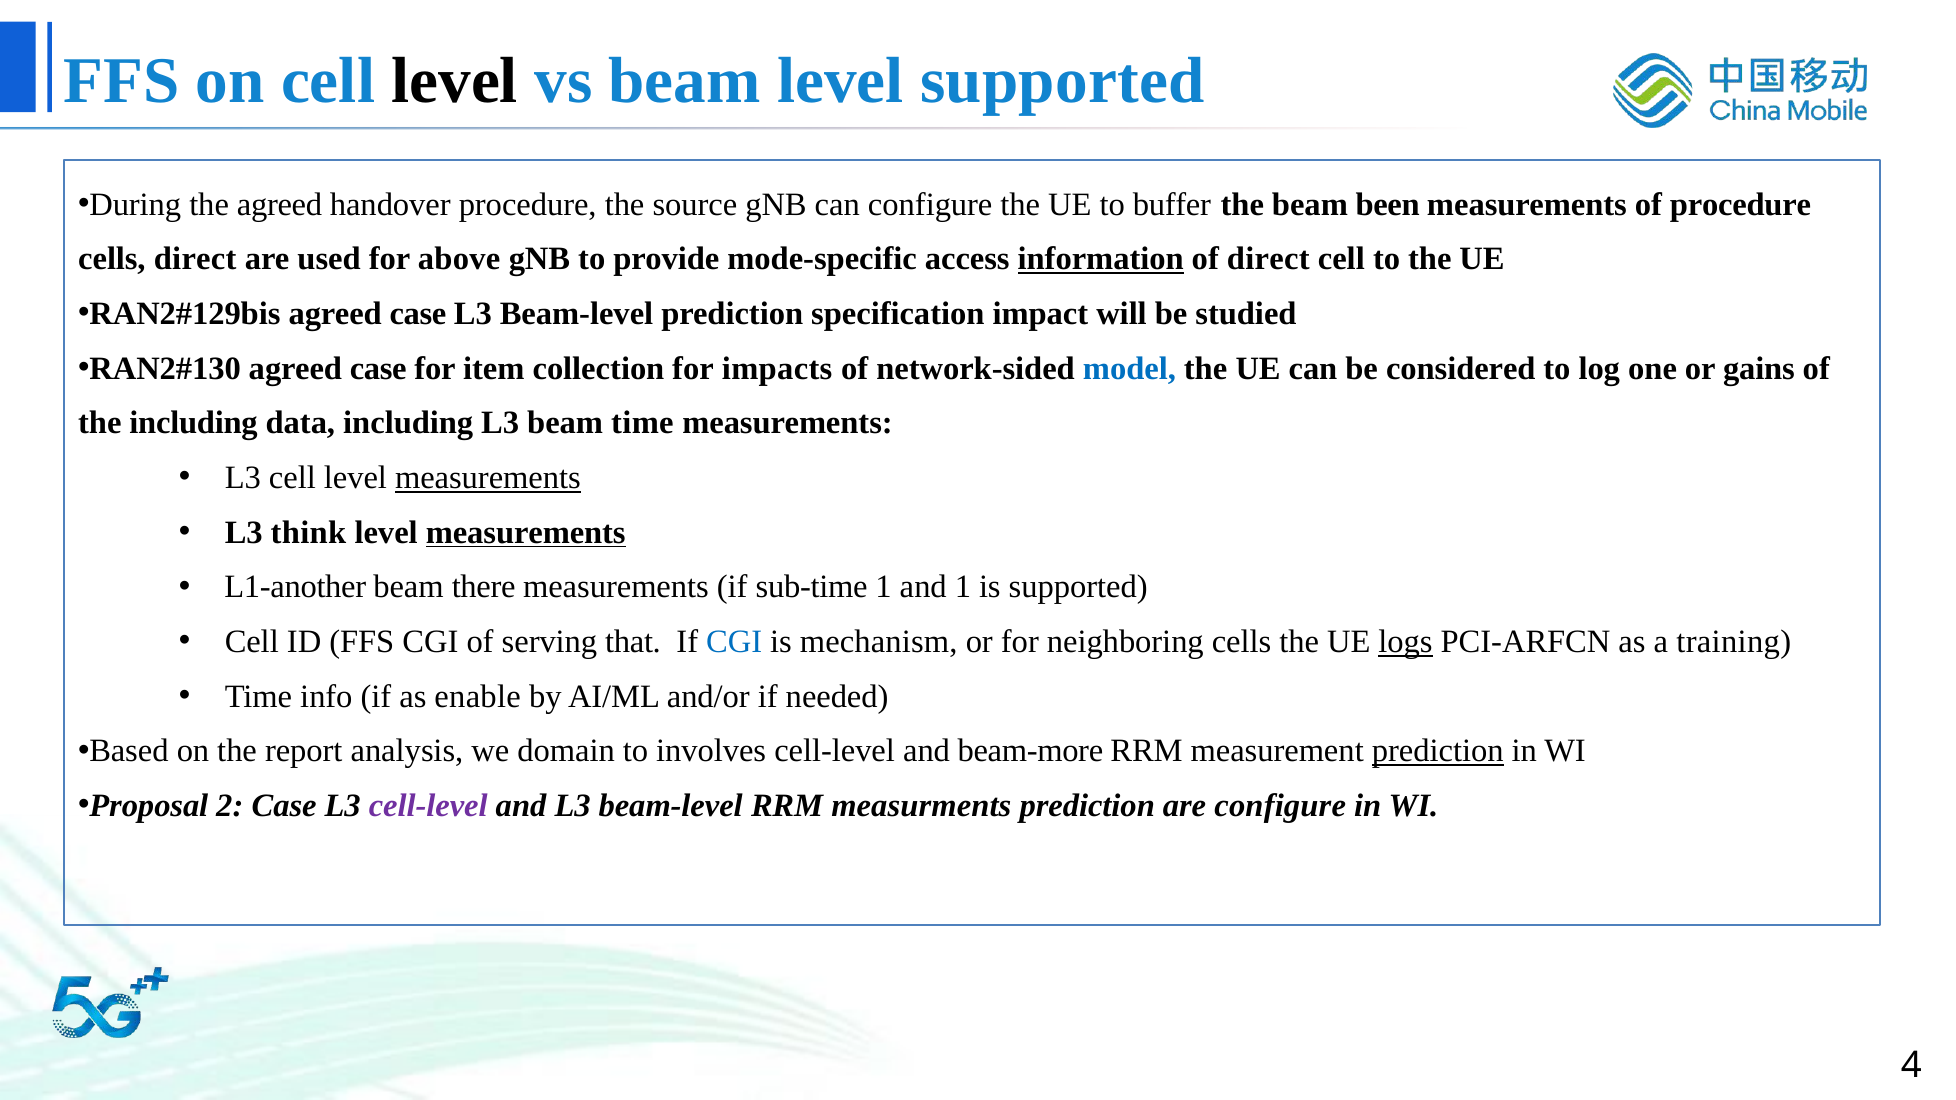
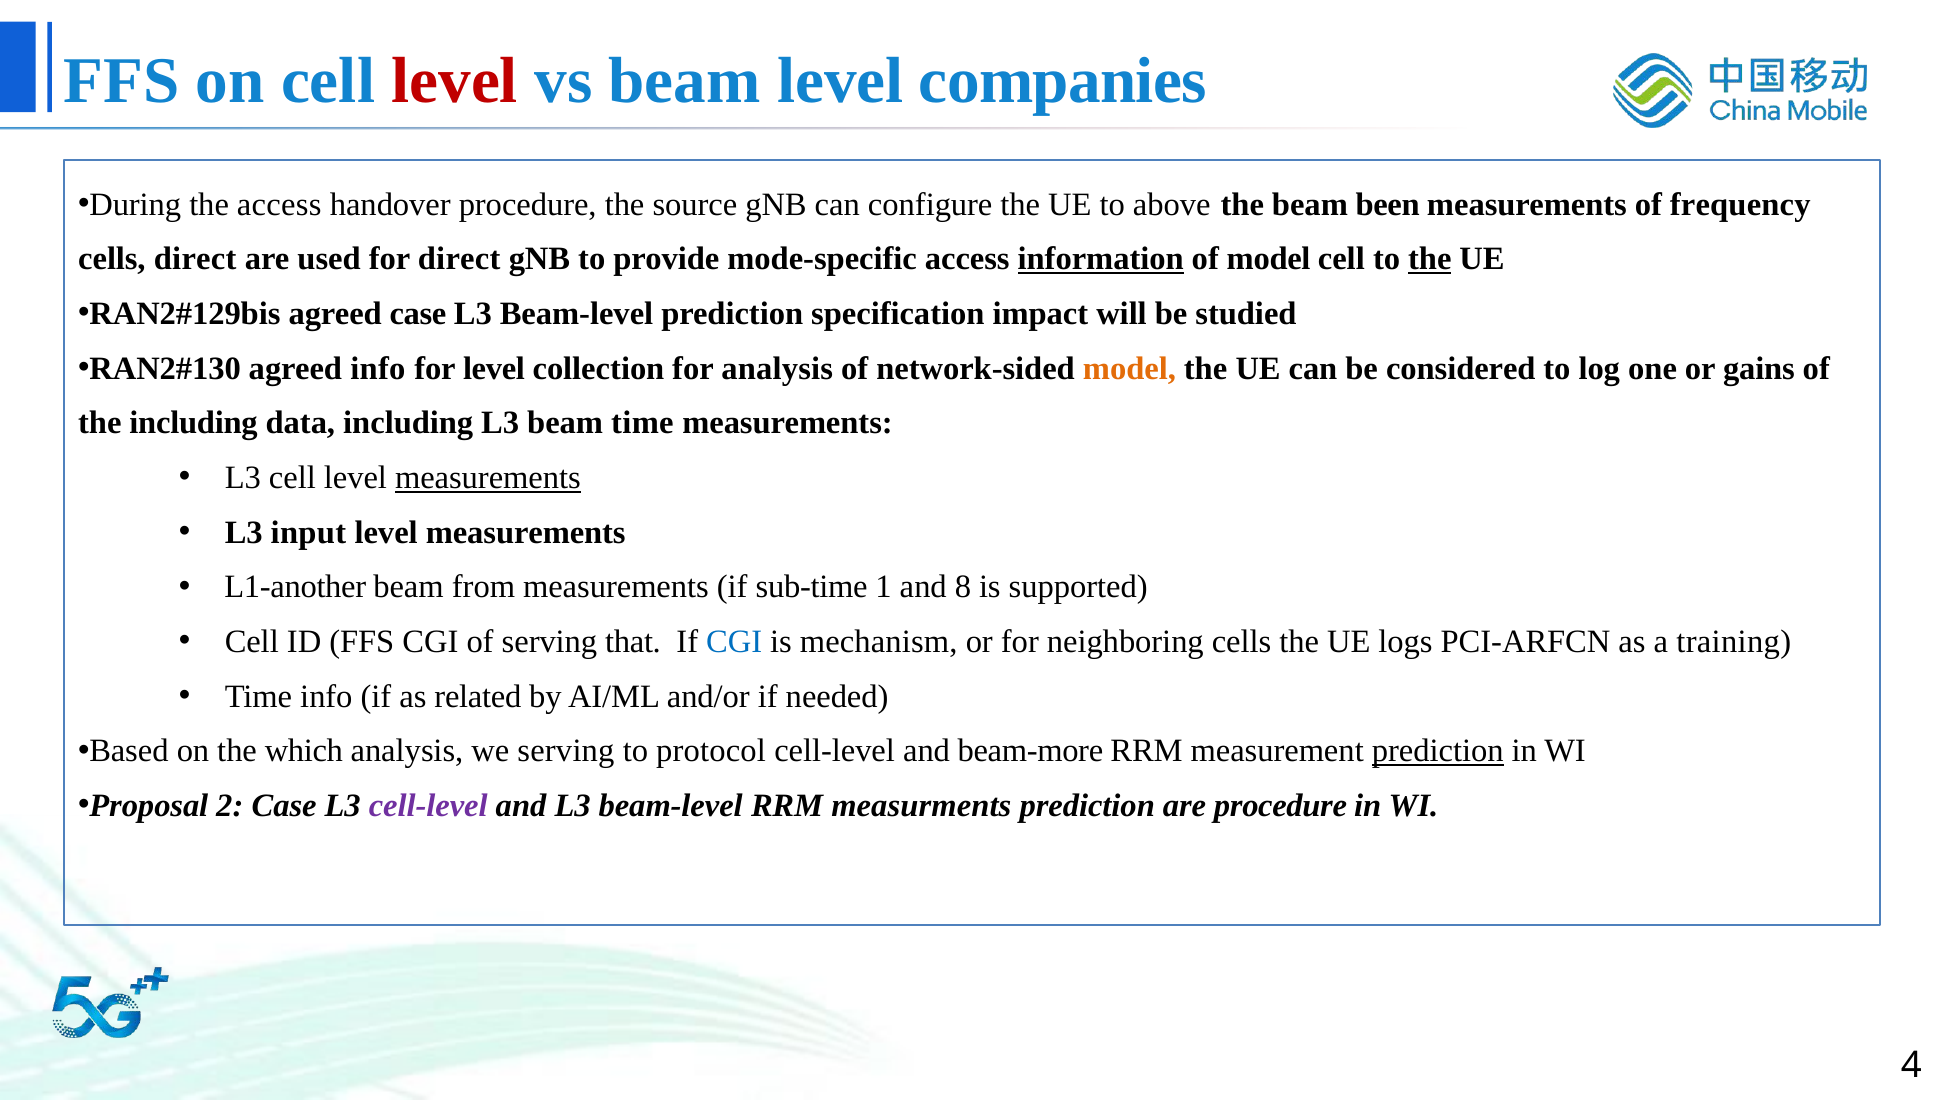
level at (455, 81) colour: black -> red
level supported: supported -> companies
the agreed: agreed -> access
buffer: buffer -> above
of procedure: procedure -> frequency
for above: above -> direct
of direct: direct -> model
the at (1430, 259) underline: none -> present
case at (378, 369): case -> info
for item: item -> level
for impacts: impacts -> analysis
model at (1129, 369) colour: blue -> orange
think: think -> input
measurements at (526, 533) underline: present -> none
there: there -> from
and 1: 1 -> 8
logs underline: present -> none
enable: enable -> related
report: report -> which
we domain: domain -> serving
involves: involves -> protocol
are configure: configure -> procedure
